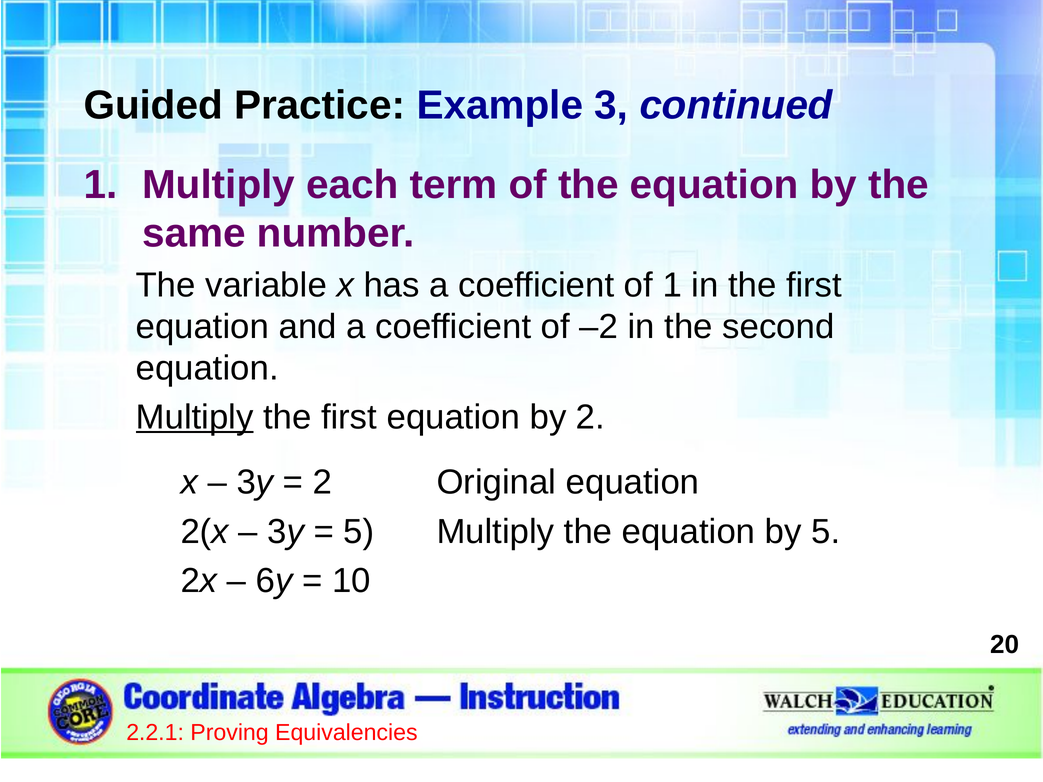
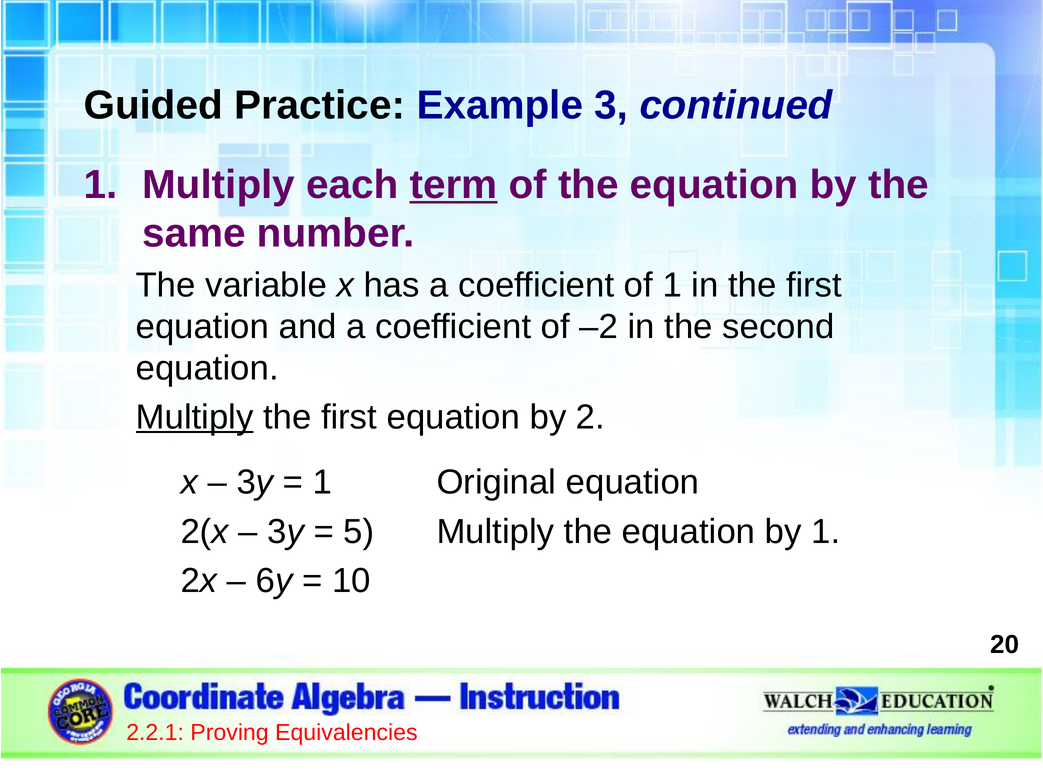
term underline: none -> present
2 at (322, 483): 2 -> 1
by 5: 5 -> 1
